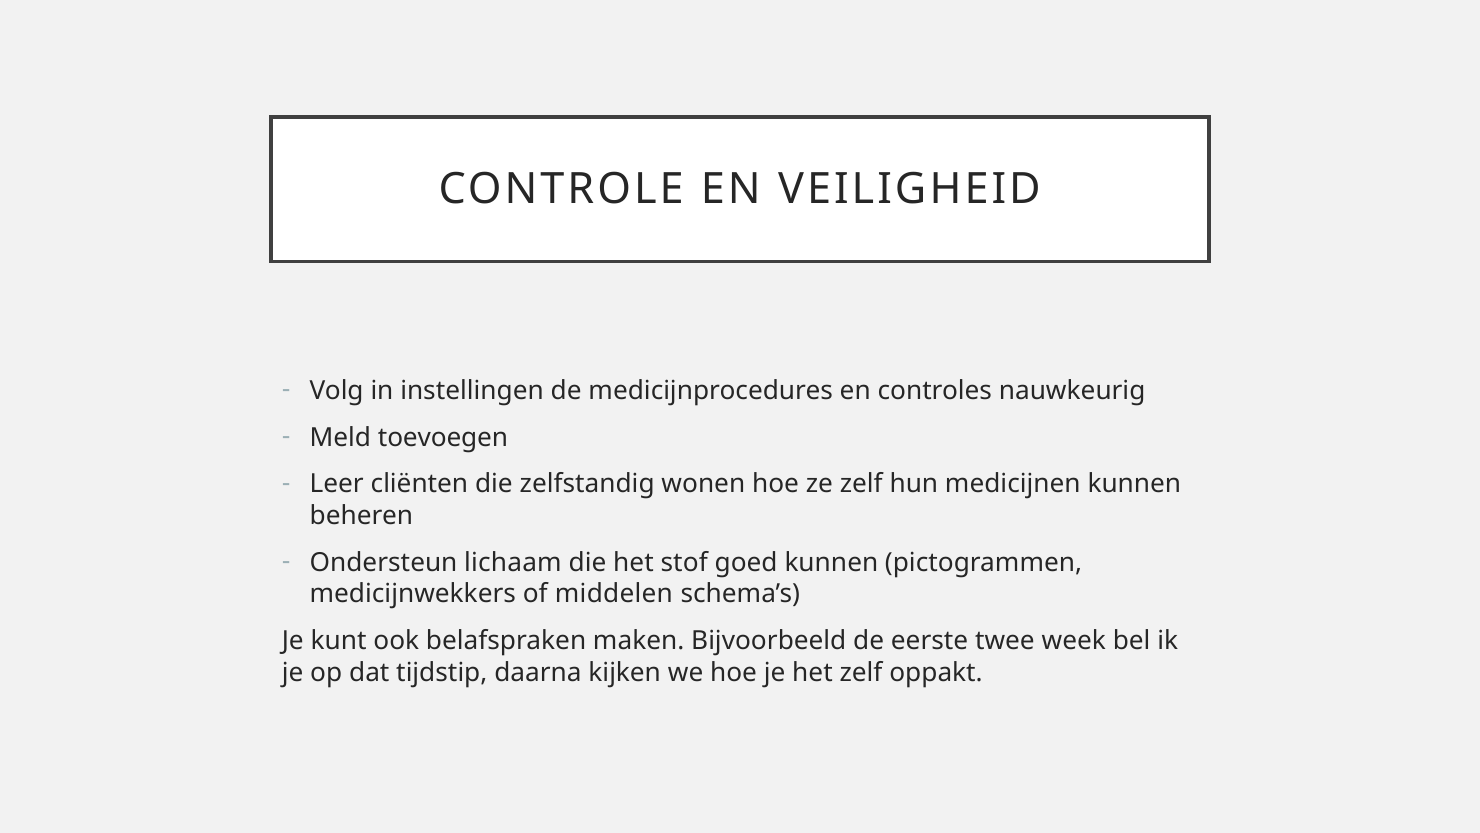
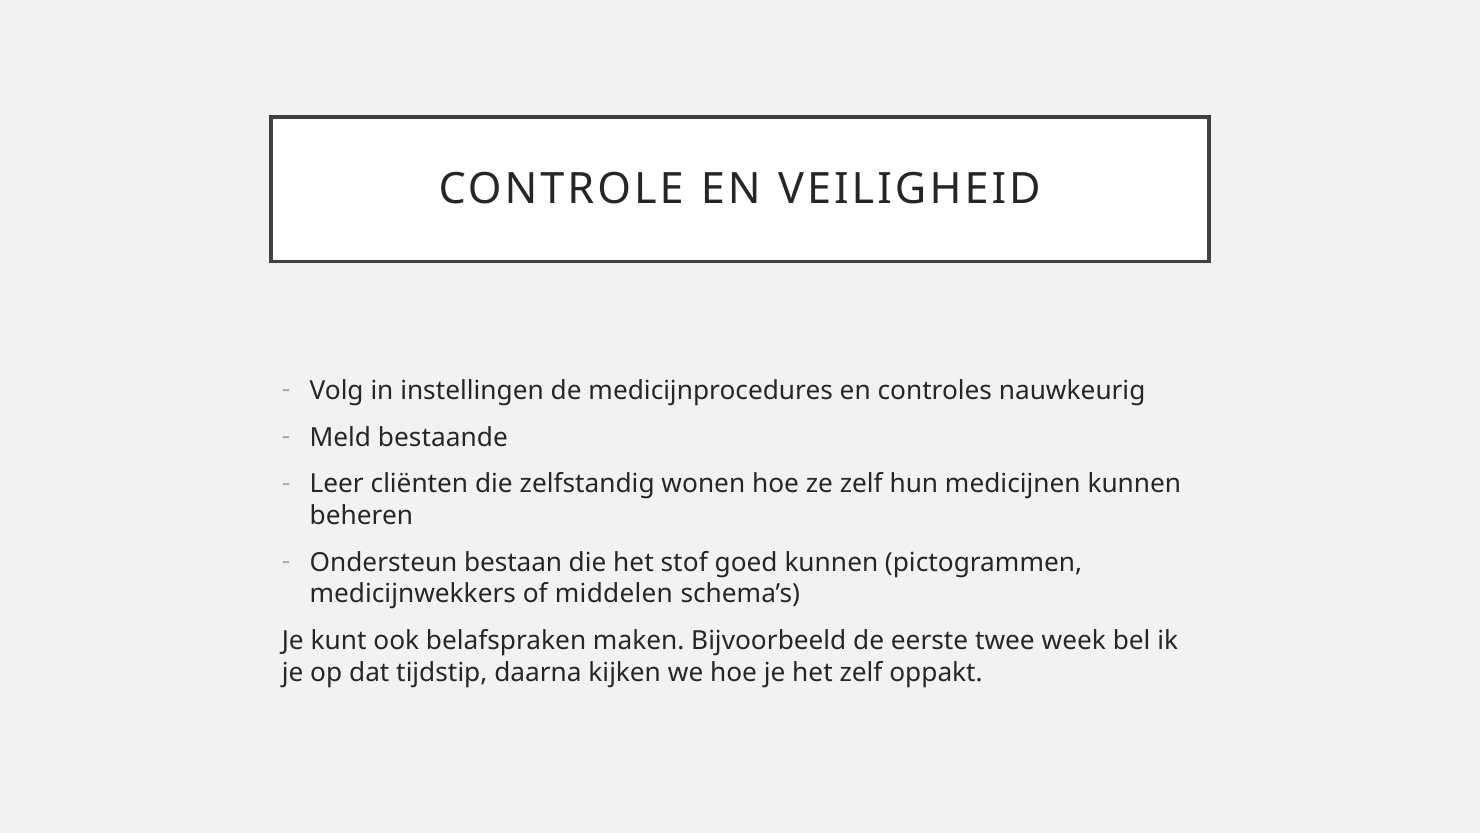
toevoegen: toevoegen -> bestaande
lichaam: lichaam -> bestaan
